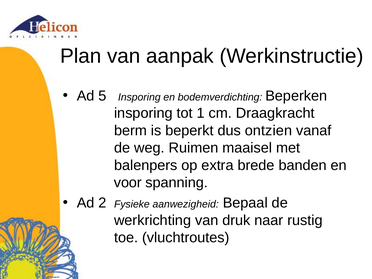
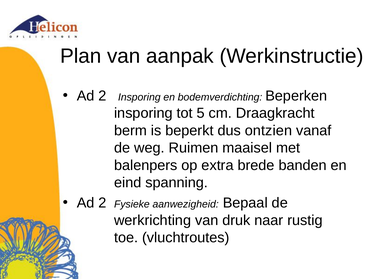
5 at (103, 96): 5 -> 2
1: 1 -> 5
voor: voor -> eind
